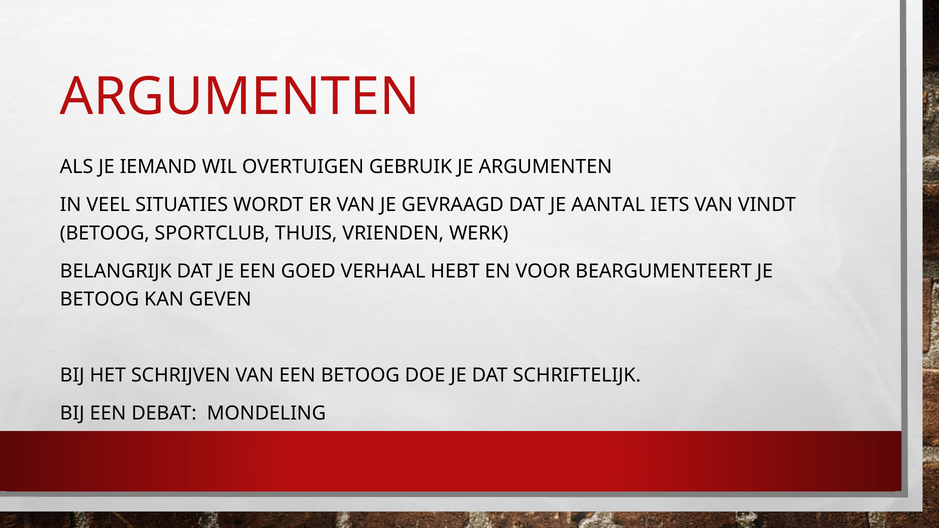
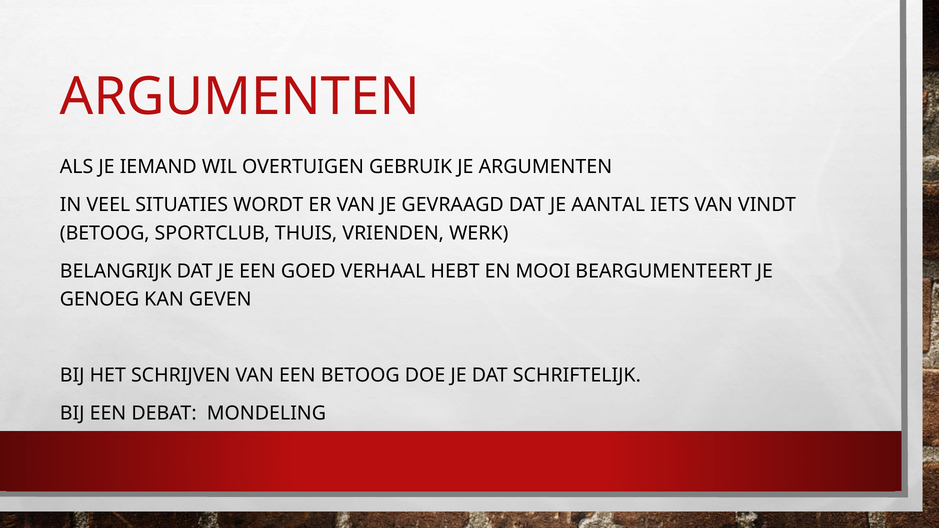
VOOR: VOOR -> MOOI
BETOOG at (99, 299): BETOOG -> GENOEG
